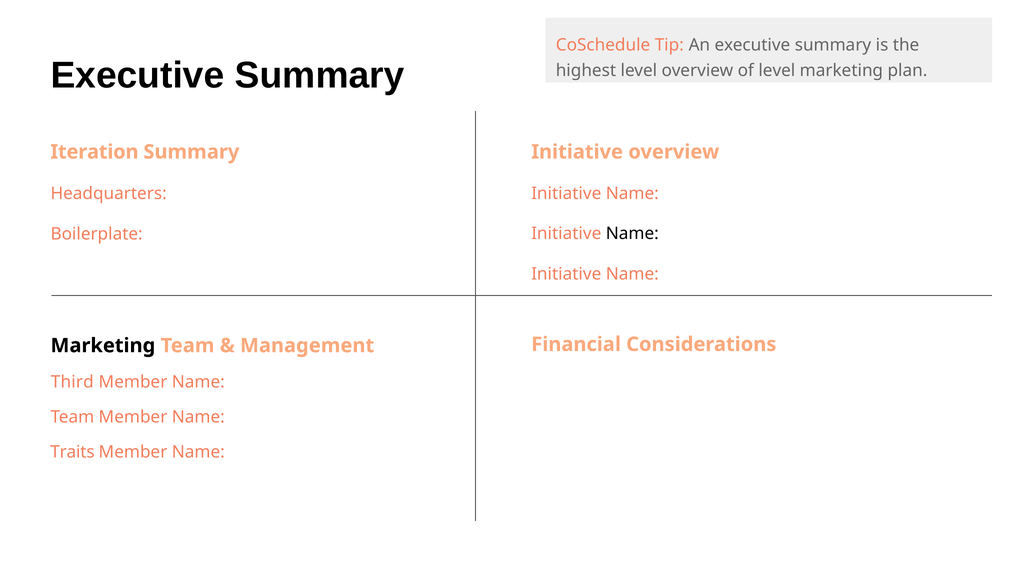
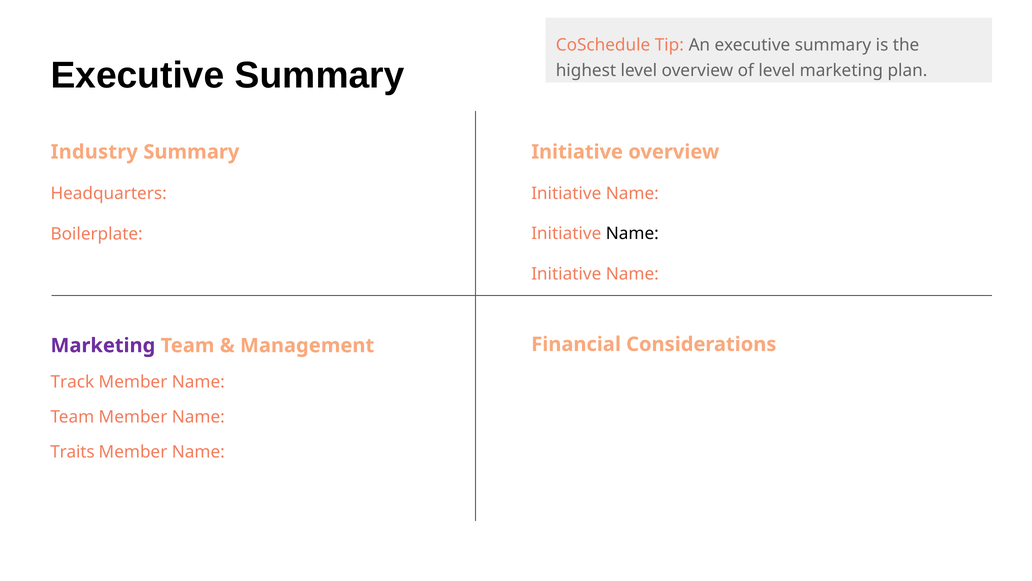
Iteration: Iteration -> Industry
Marketing at (103, 345) colour: black -> purple
Third: Third -> Track
